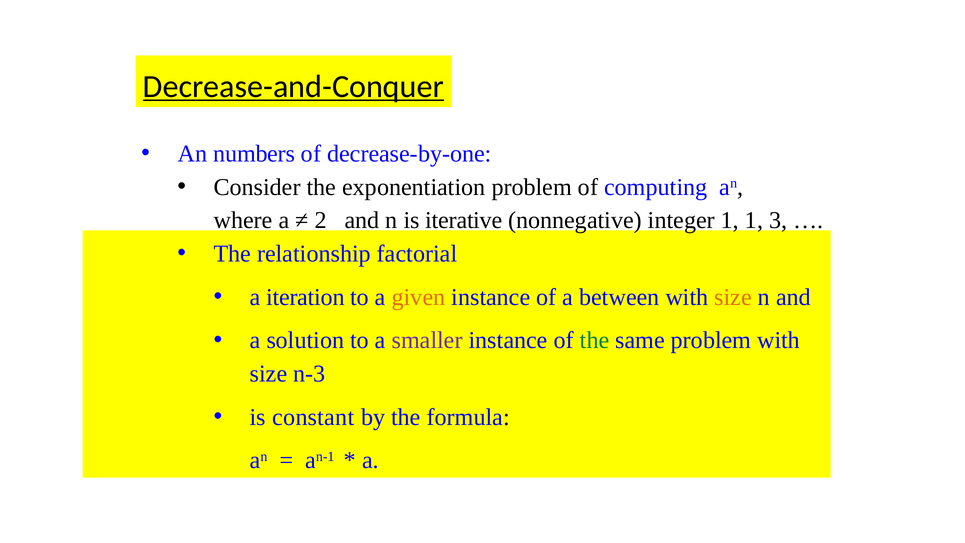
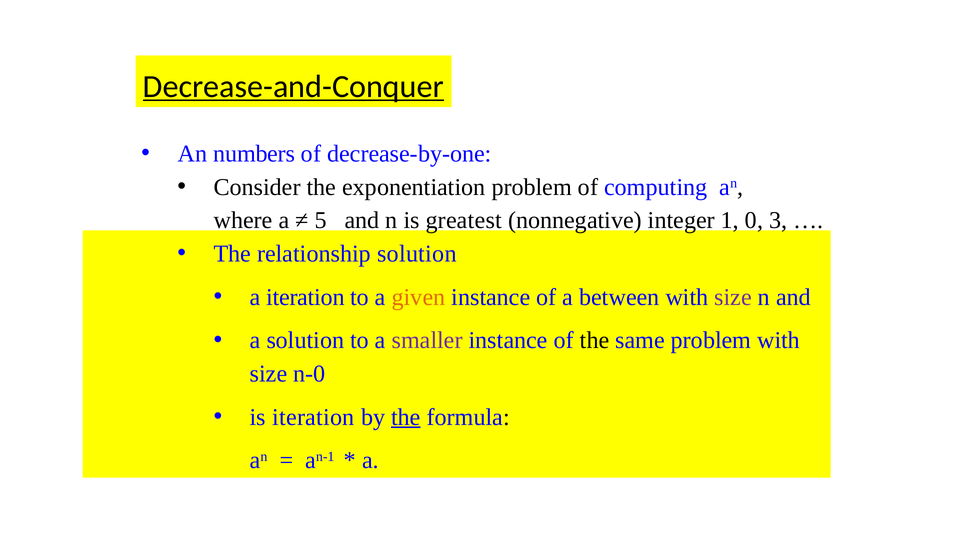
2: 2 -> 5
iterative: iterative -> greatest
1 1: 1 -> 0
relationship factorial: factorial -> solution
size at (733, 297) colour: orange -> purple
the at (595, 340) colour: green -> black
n-3: n-3 -> n-0
is constant: constant -> iteration
the at (406, 417) underline: none -> present
